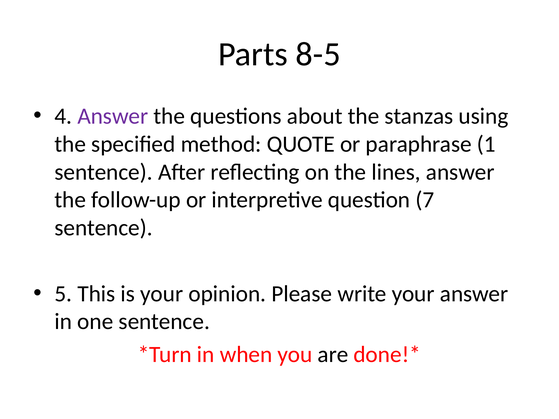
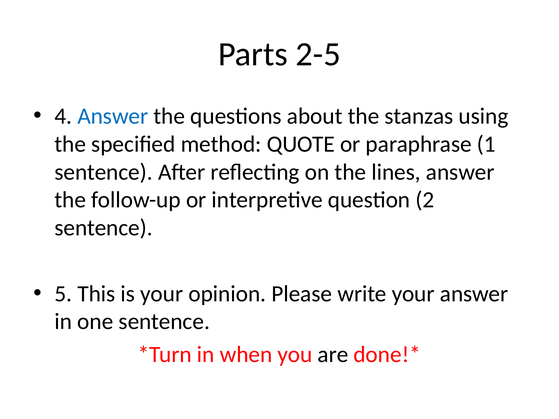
8-5: 8-5 -> 2-5
Answer at (113, 116) colour: purple -> blue
7: 7 -> 2
